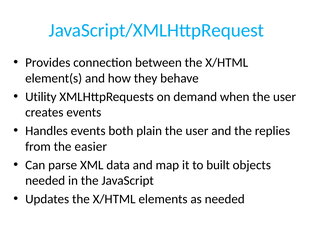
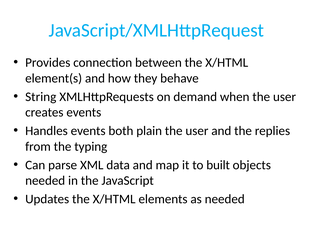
Utility: Utility -> String
easier: easier -> typing
